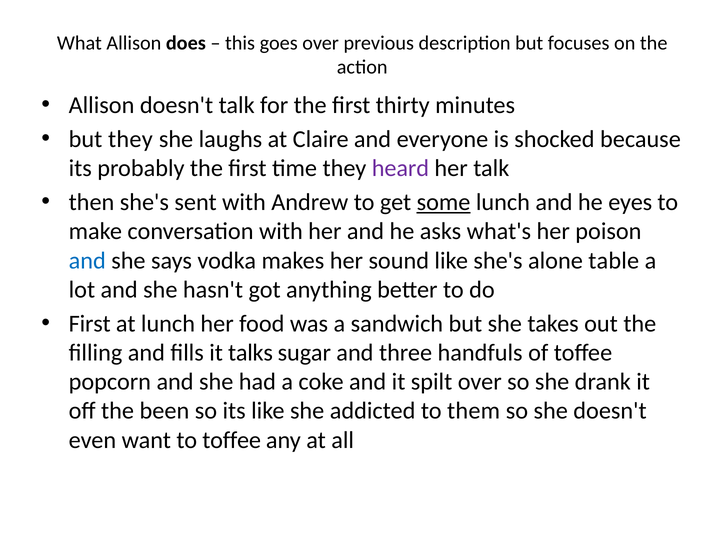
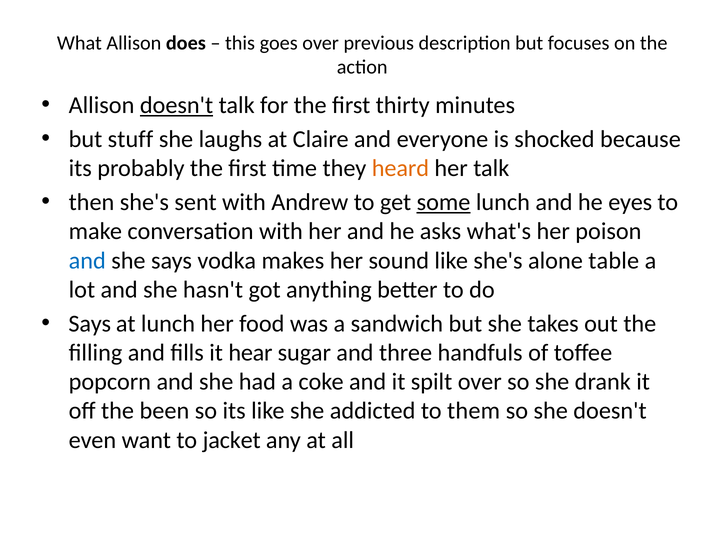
doesn't at (177, 105) underline: none -> present
but they: they -> stuff
heard colour: purple -> orange
First at (90, 324): First -> Says
talks: talks -> hear
to toffee: toffee -> jacket
